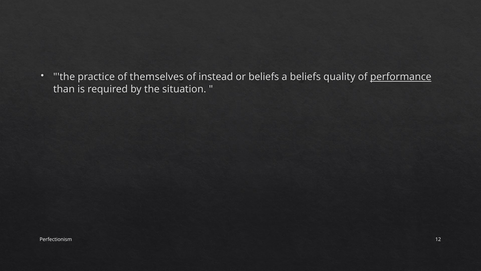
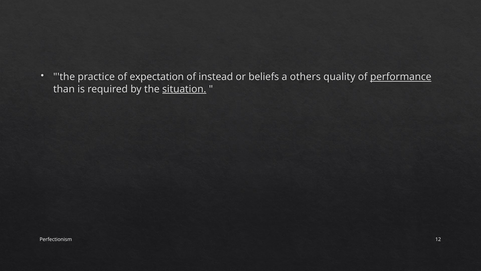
themselves: themselves -> expectation
a beliefs: beliefs -> others
situation underline: none -> present
